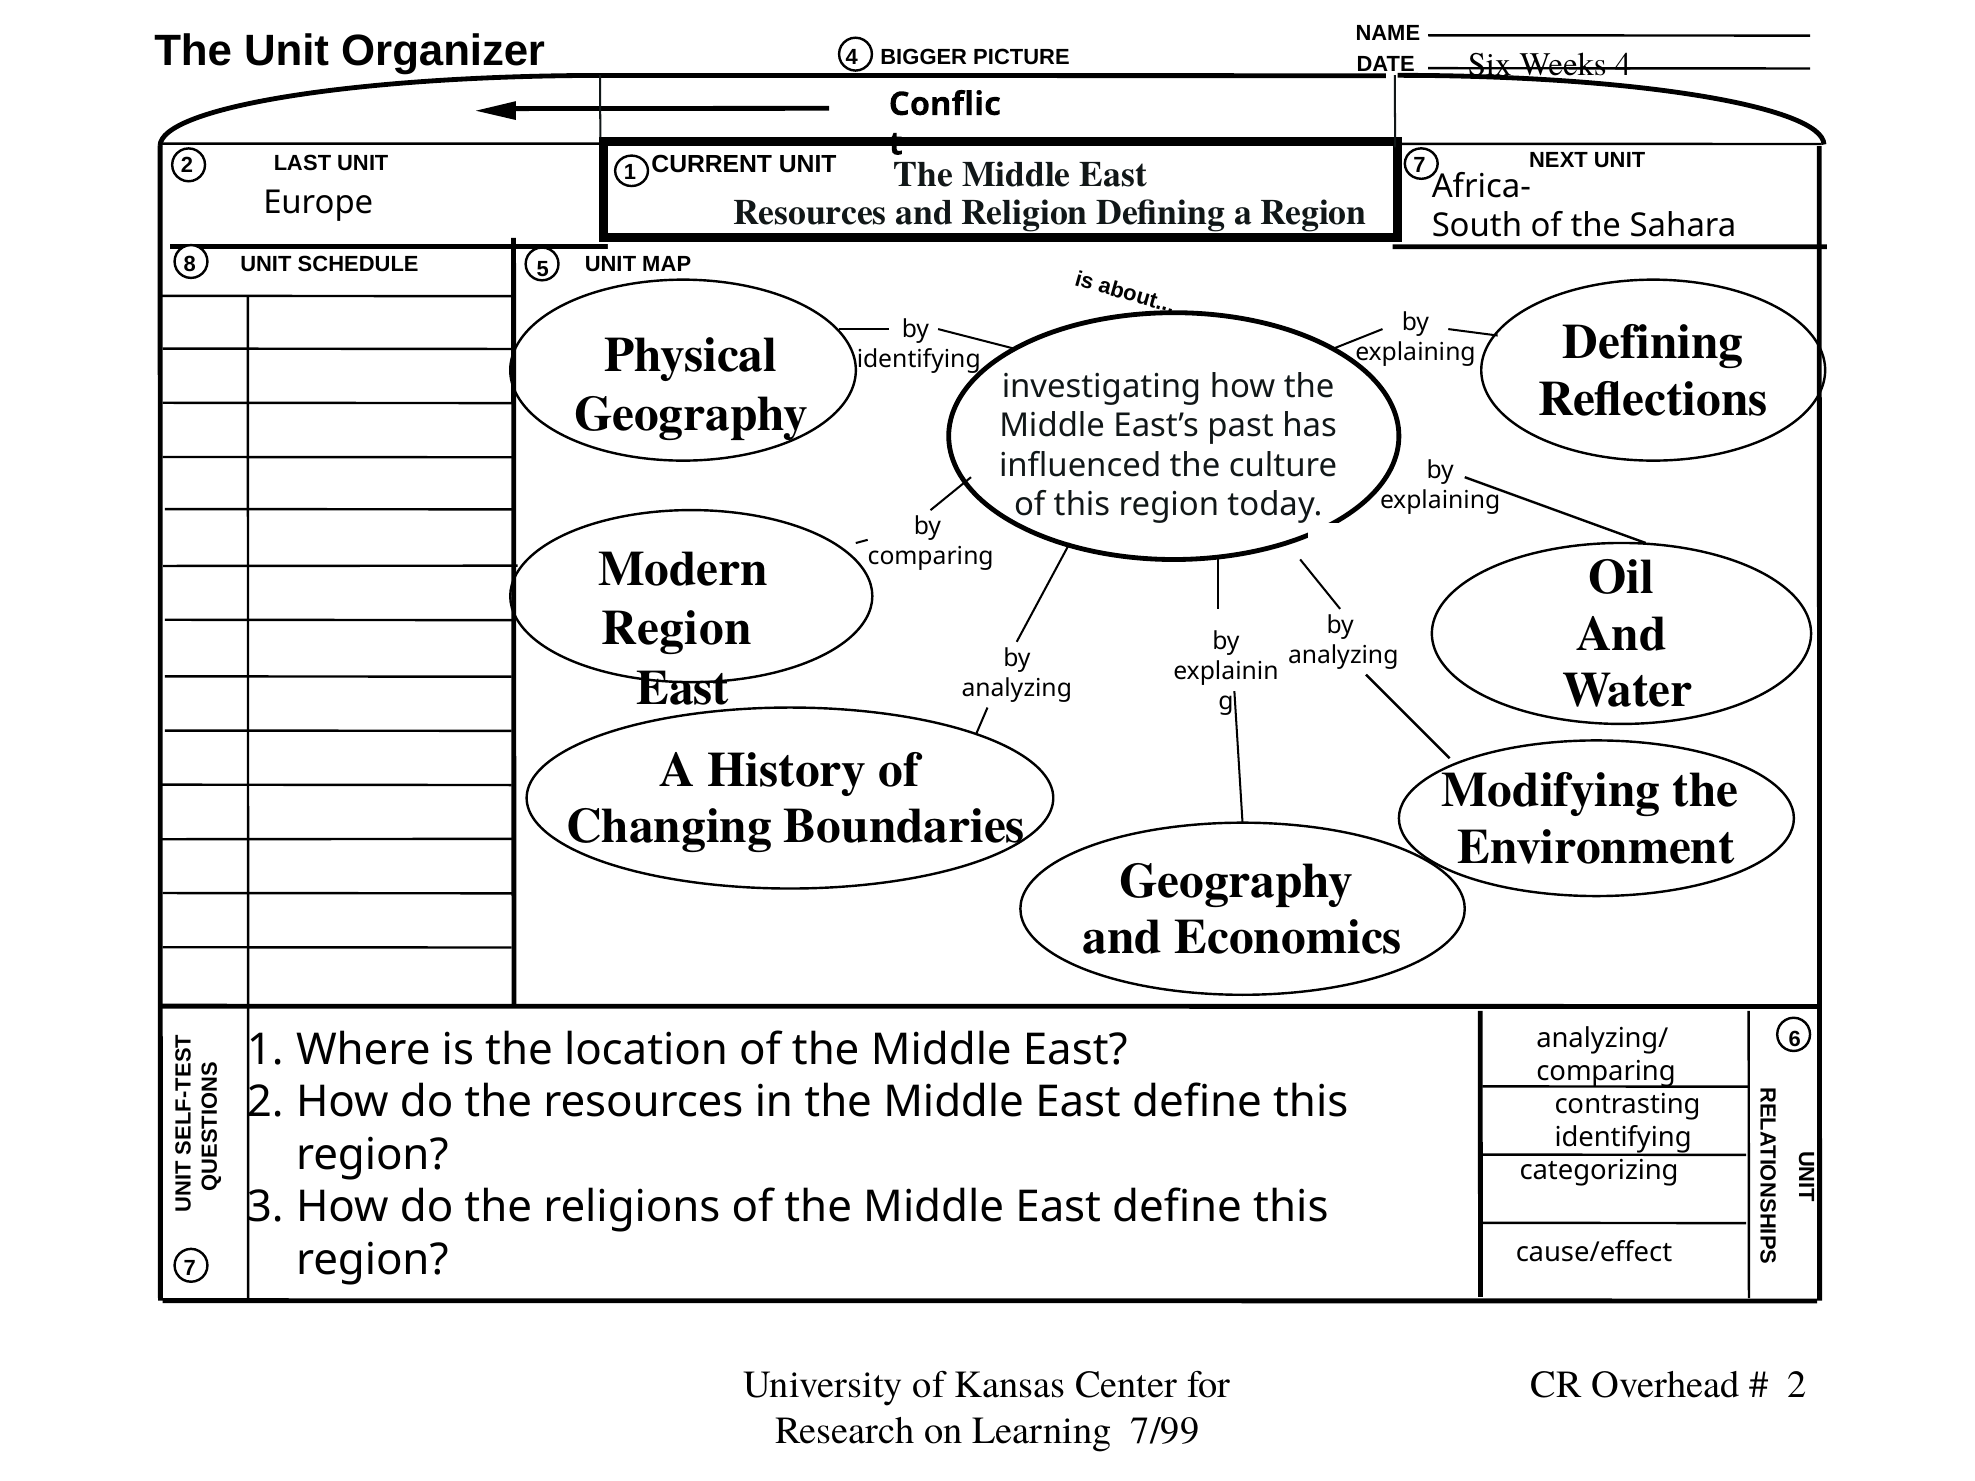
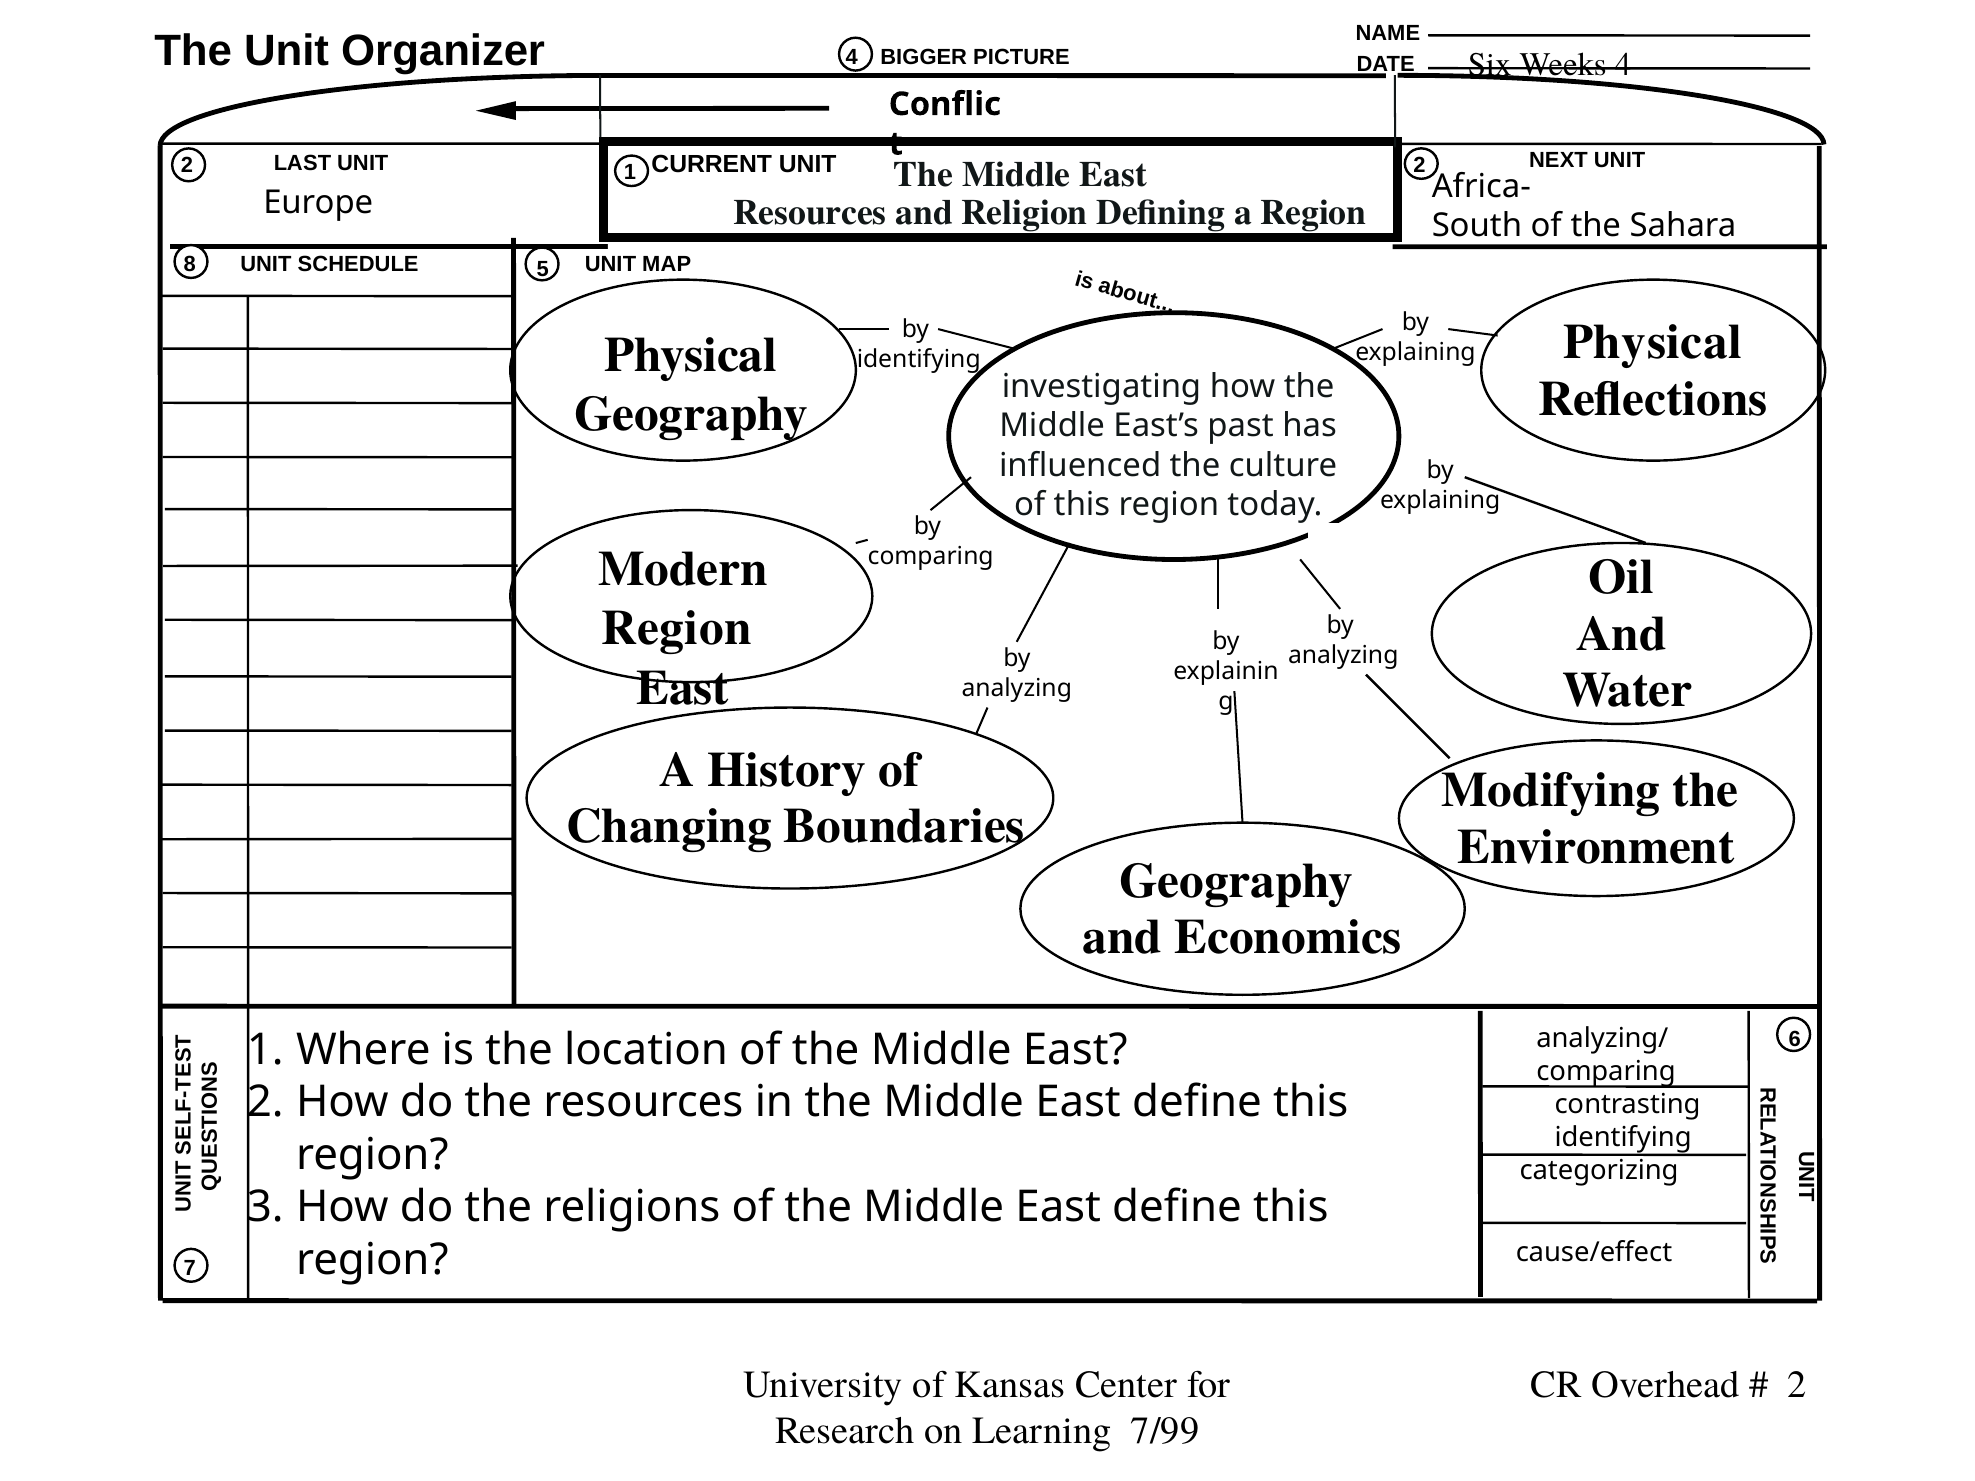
1 7: 7 -> 2
Defining at (1653, 343): Defining -> Physical
